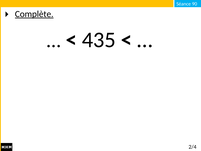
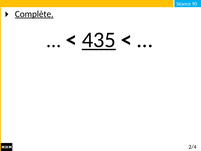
435 underline: none -> present
